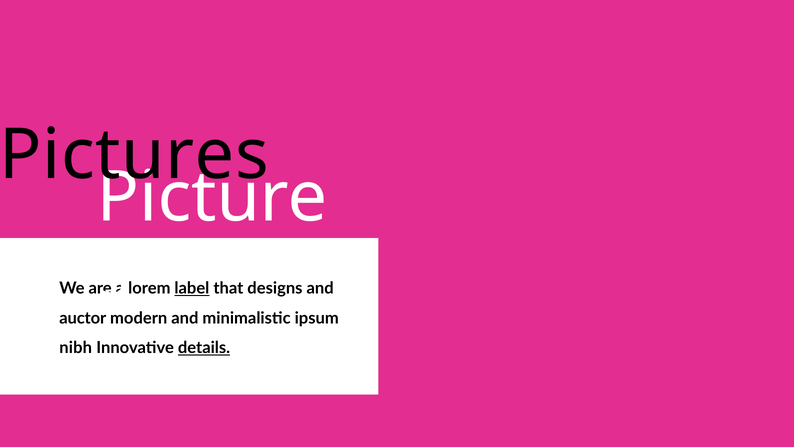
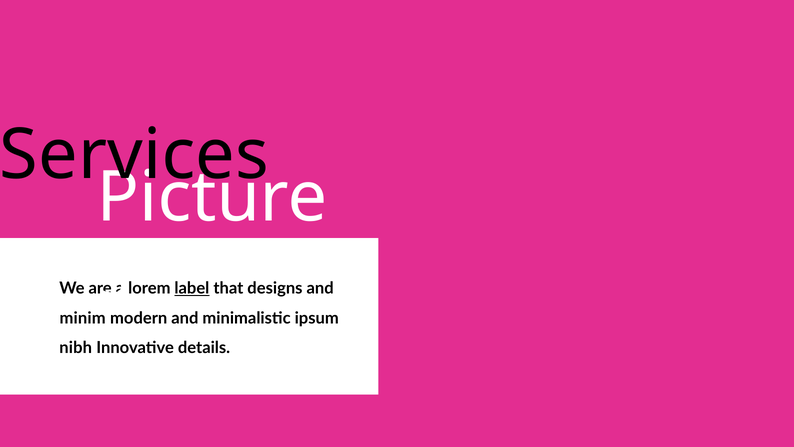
Pictures: Pictures -> Services
auctor: auctor -> minim
details underline: present -> none
